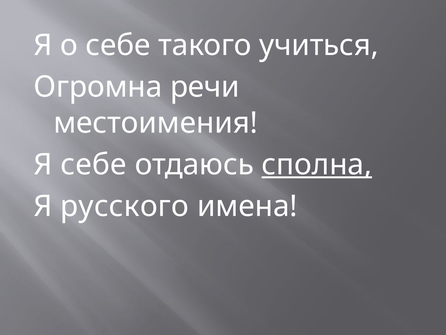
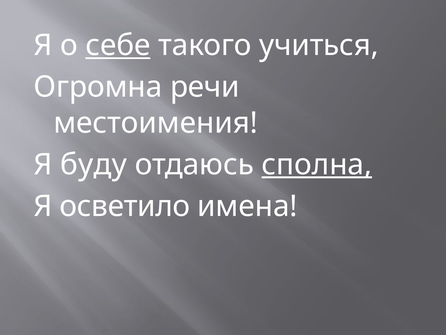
себе at (118, 45) underline: none -> present
Я себе: себе -> буду
русского: русского -> осветило
